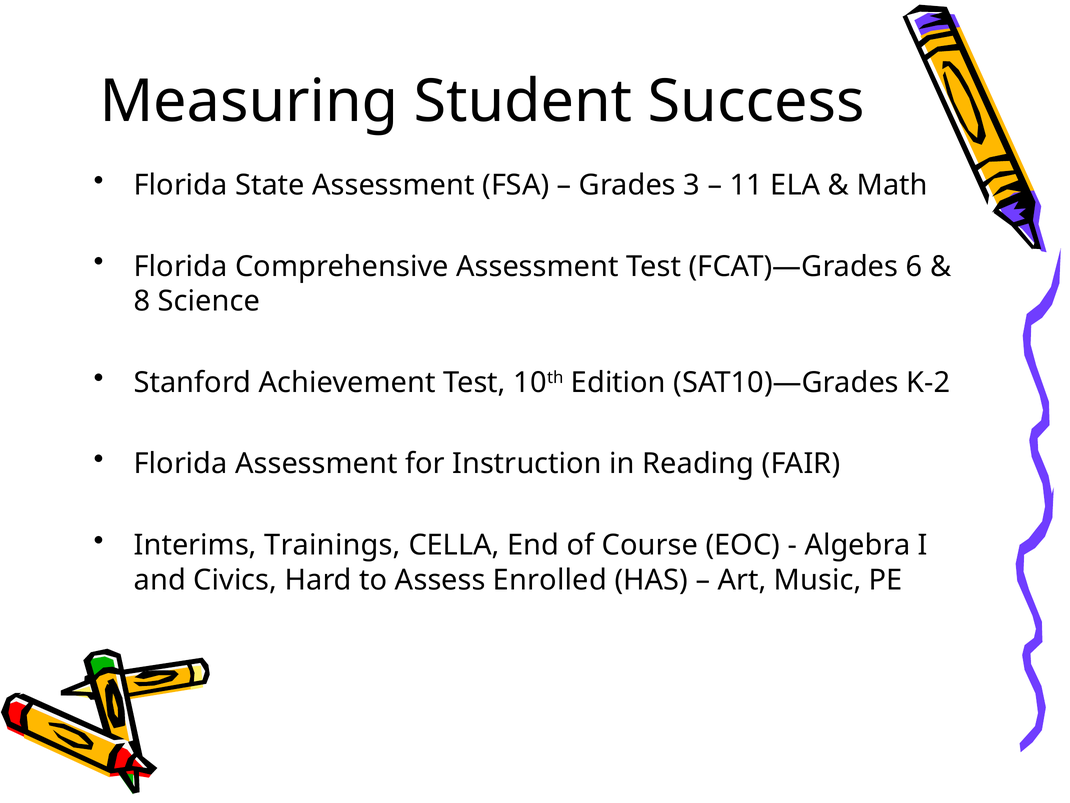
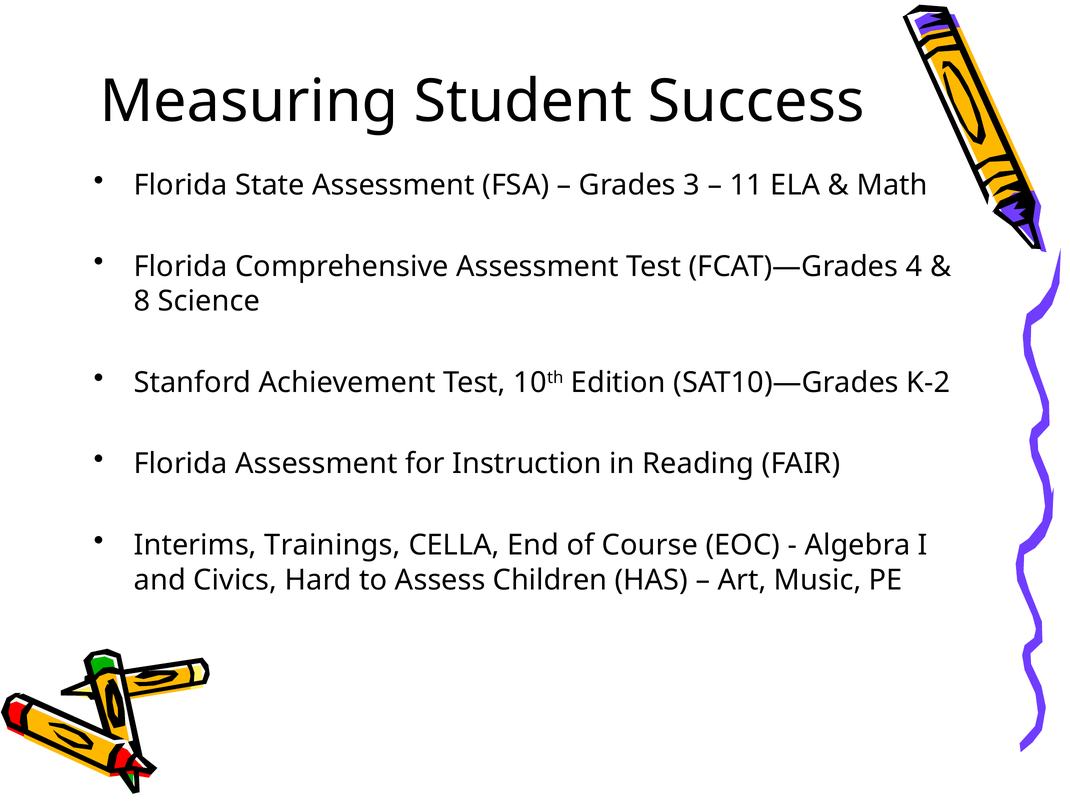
6: 6 -> 4
Enrolled: Enrolled -> Children
